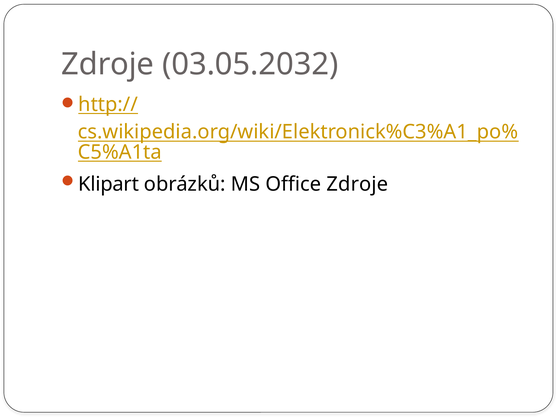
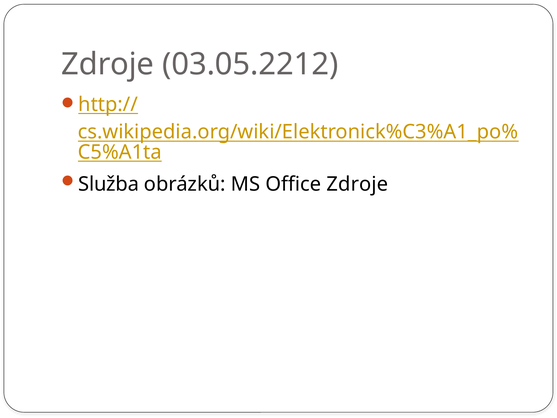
03.05.2032: 03.05.2032 -> 03.05.2212
Klipart: Klipart -> Služba
